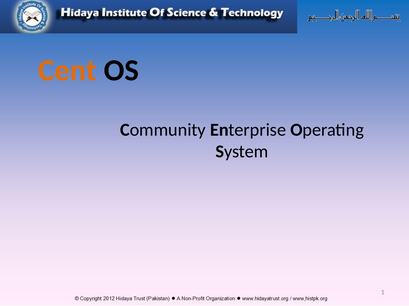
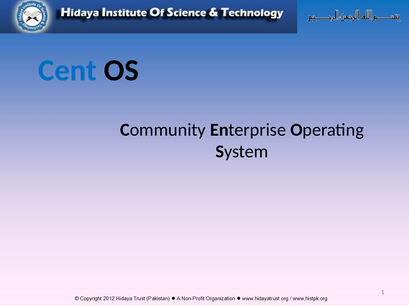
Cent colour: orange -> blue
